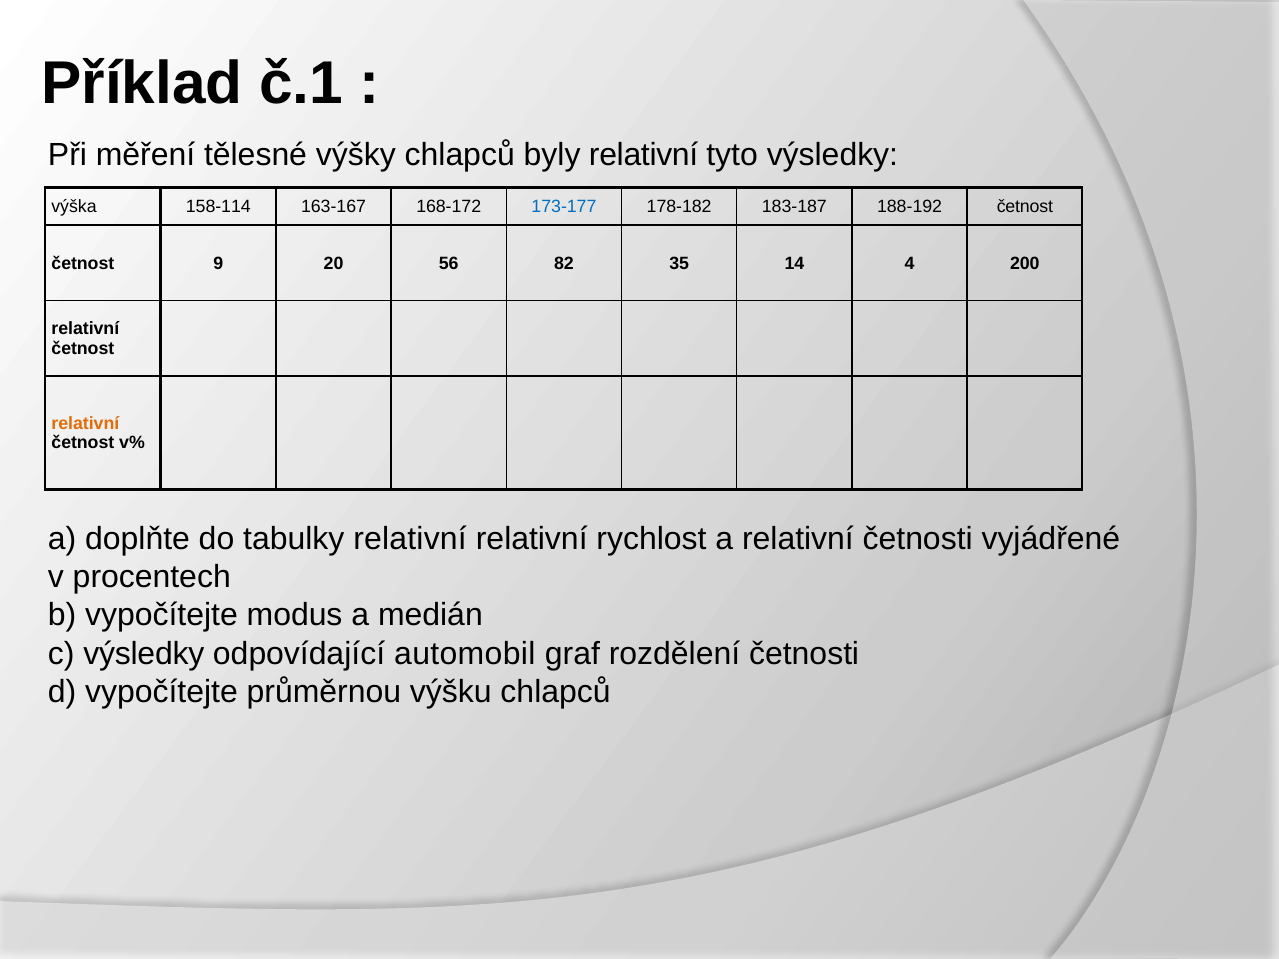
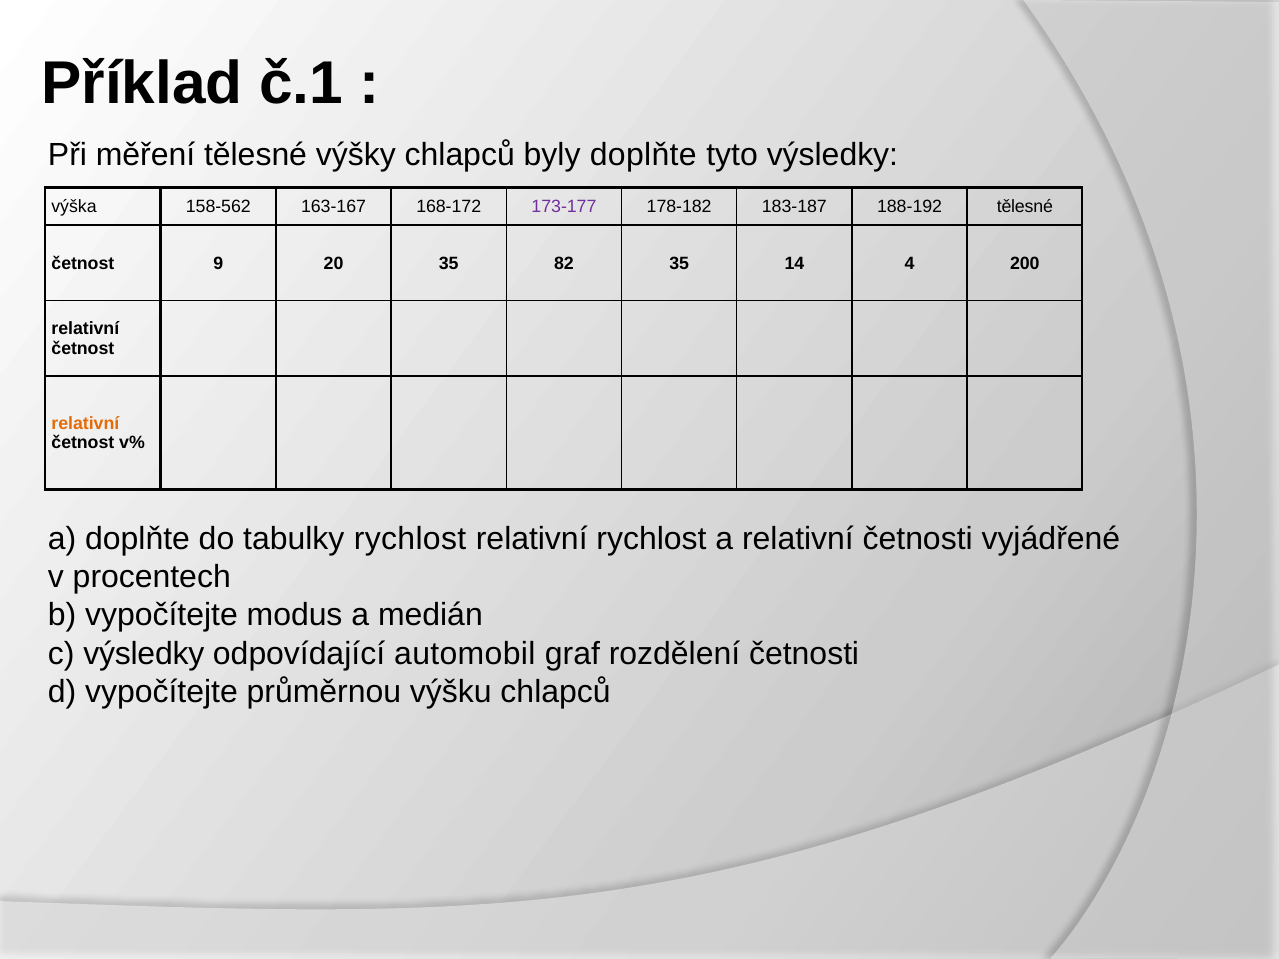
byly relativní: relativní -> doplňte
158-114: 158-114 -> 158-562
173-177 colour: blue -> purple
188-192 četnost: četnost -> tělesné
20 56: 56 -> 35
tabulky relativní: relativní -> rychlost
